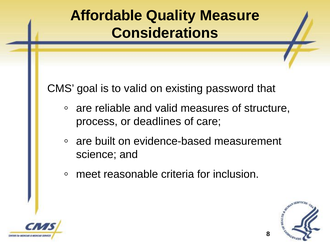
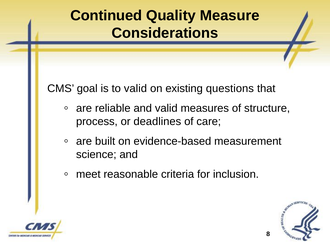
Affordable: Affordable -> Continued
password: password -> questions
